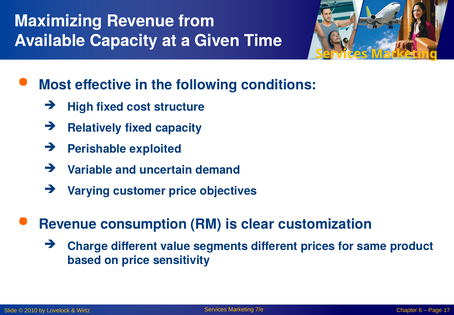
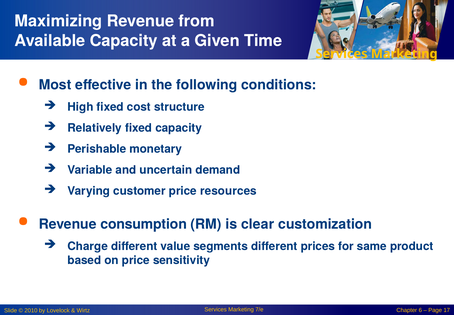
exploited: exploited -> monetary
objectives: objectives -> resources
